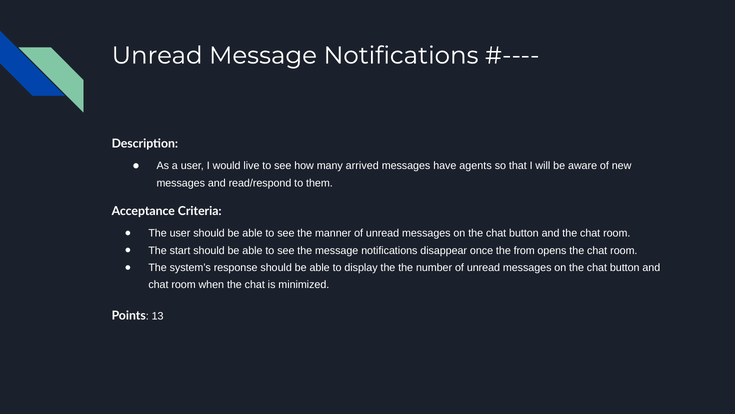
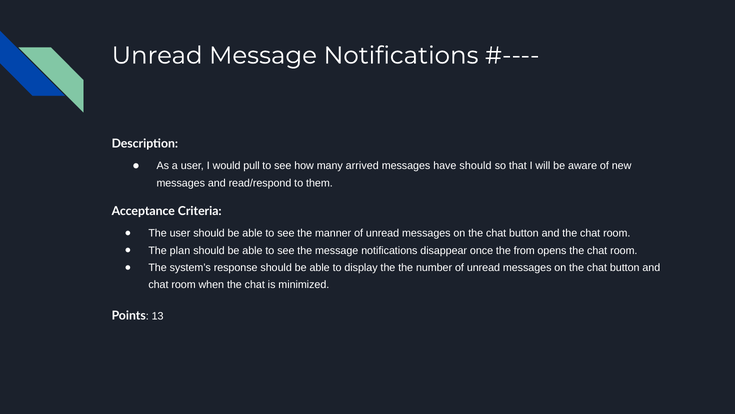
live: live -> pull
have agents: agents -> should
start: start -> plan
